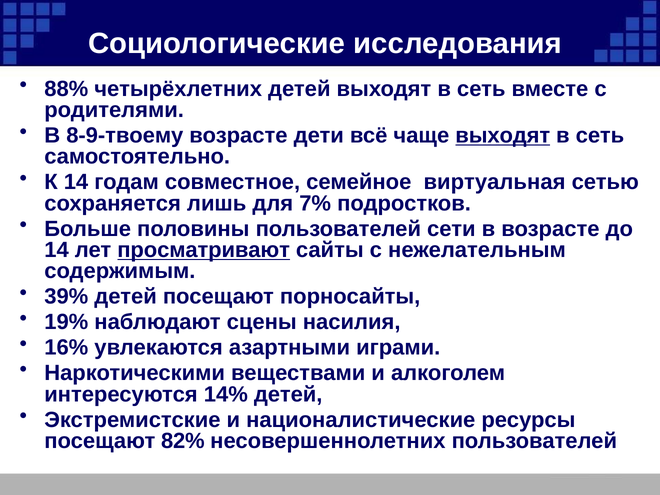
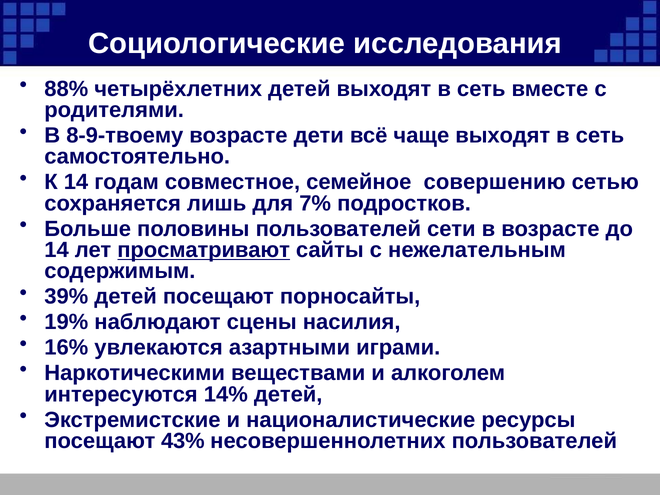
выходят at (503, 136) underline: present -> none
виртуальная: виртуальная -> совершению
82%: 82% -> 43%
